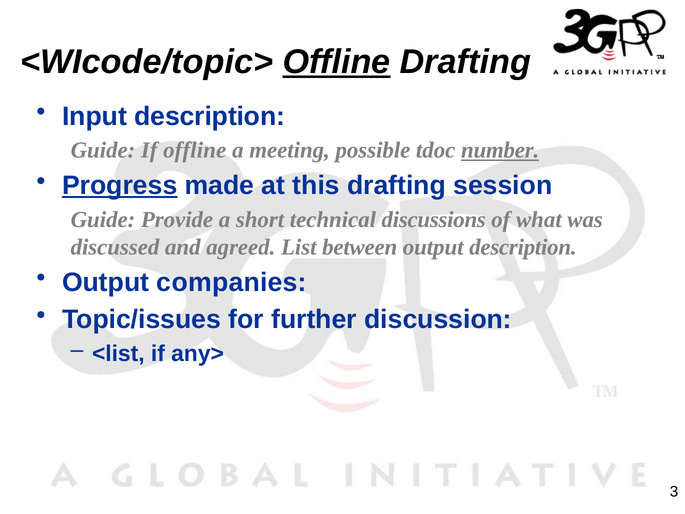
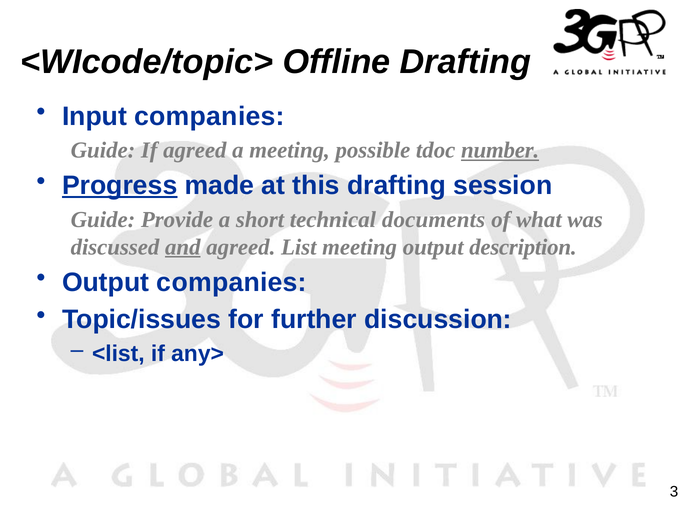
Offline at (336, 62) underline: present -> none
Input description: description -> companies
If offline: offline -> agreed
discussions: discussions -> documents
and underline: none -> present
List between: between -> meeting
